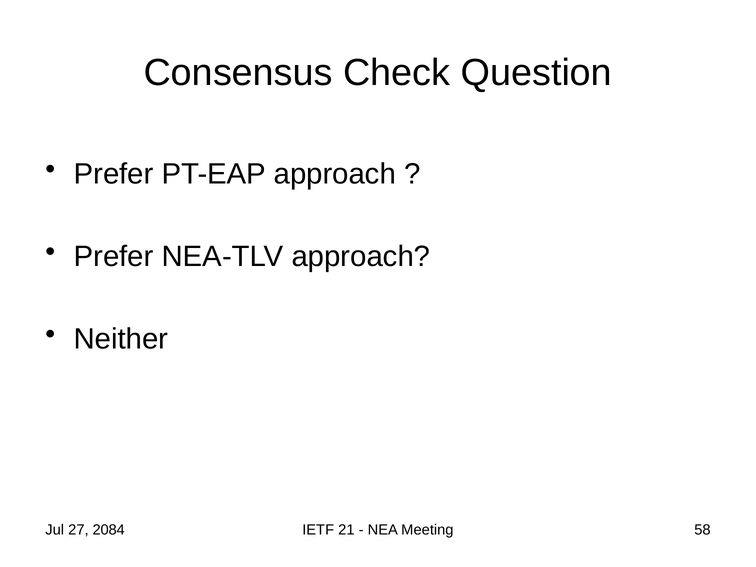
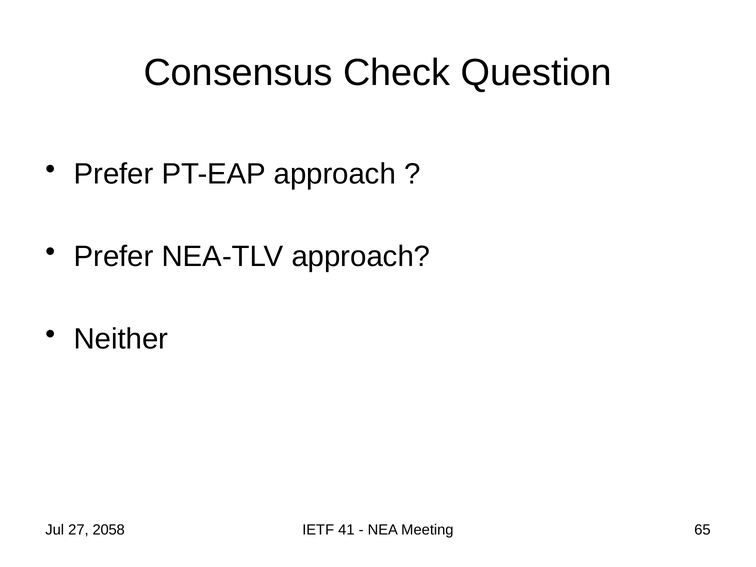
2084: 2084 -> 2058
21: 21 -> 41
58: 58 -> 65
